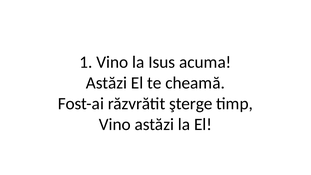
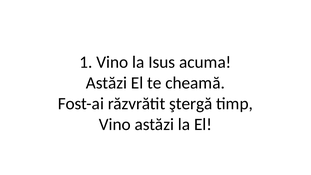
şterge: şterge -> ştergă
